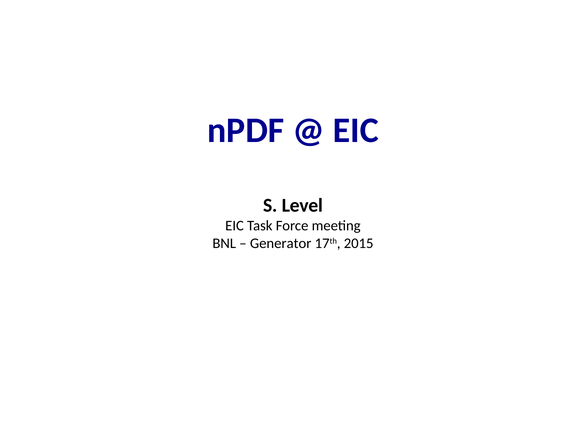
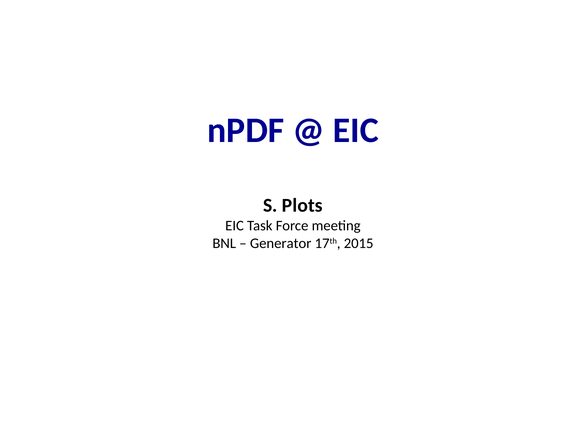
Level: Level -> Plots
